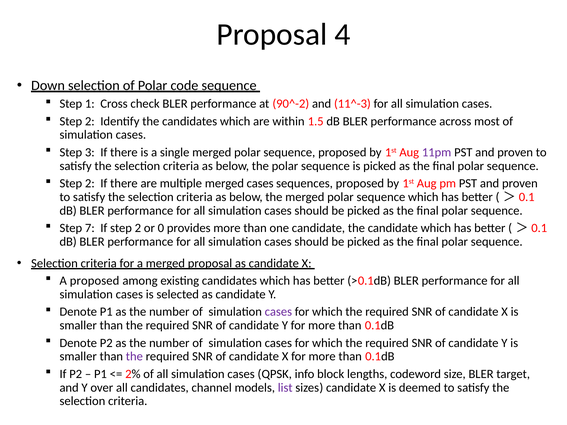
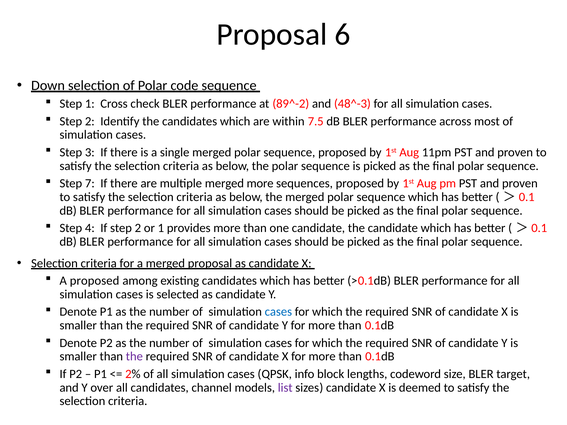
4: 4 -> 6
90^-2: 90^-2 -> 89^-2
11^-3: 11^-3 -> 48^-3
1.5: 1.5 -> 7.5
11pm colour: purple -> black
2 at (90, 184): 2 -> 7
merged cases: cases -> more
7: 7 -> 4
or 0: 0 -> 1
cases at (278, 312) colour: purple -> blue
